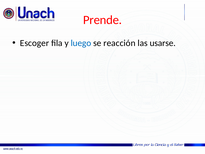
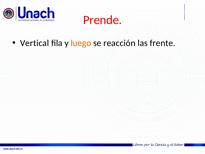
Escoger: Escoger -> Vertical
luego colour: blue -> orange
usarse: usarse -> frente
